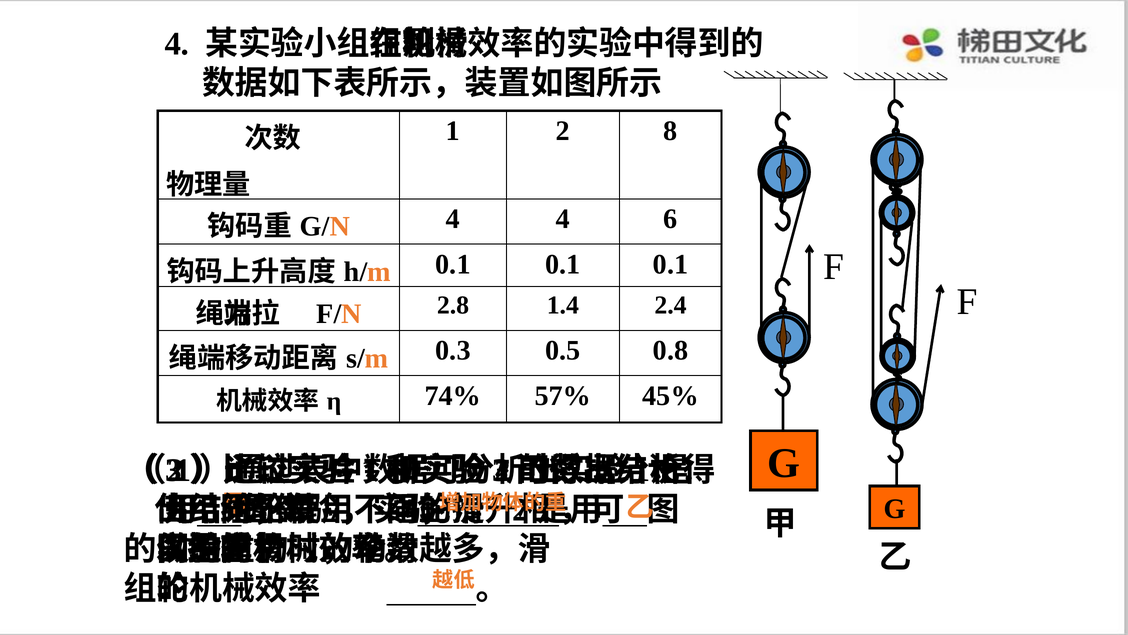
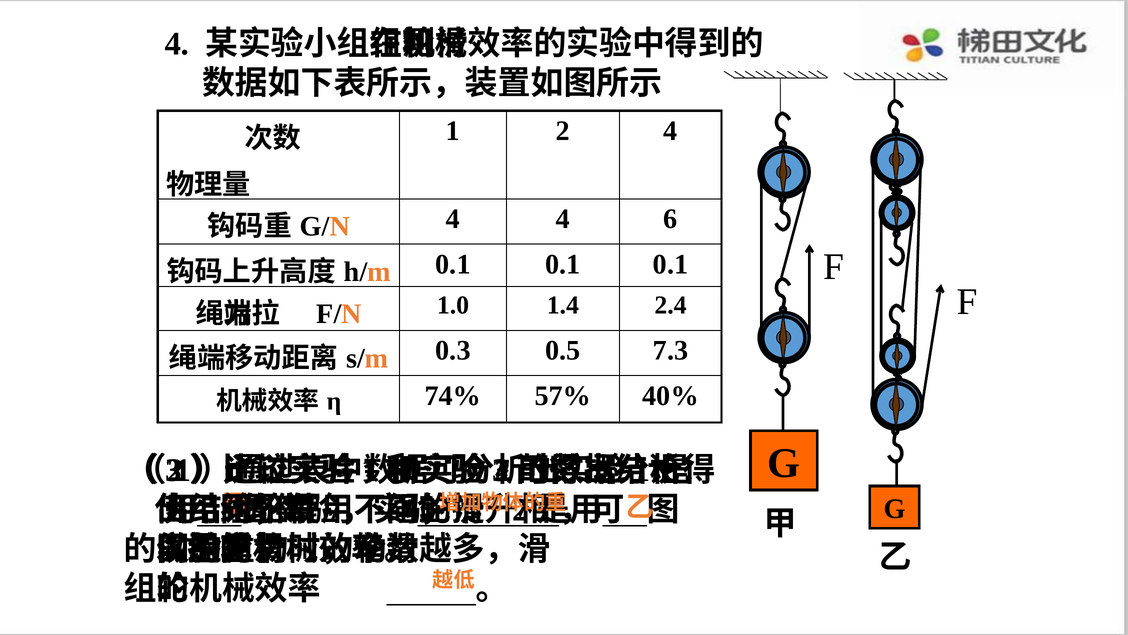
2 8: 8 -> 4
2.8: 2.8 -> 1.0
0.8: 0.8 -> 7.3
45%: 45% -> 40%
